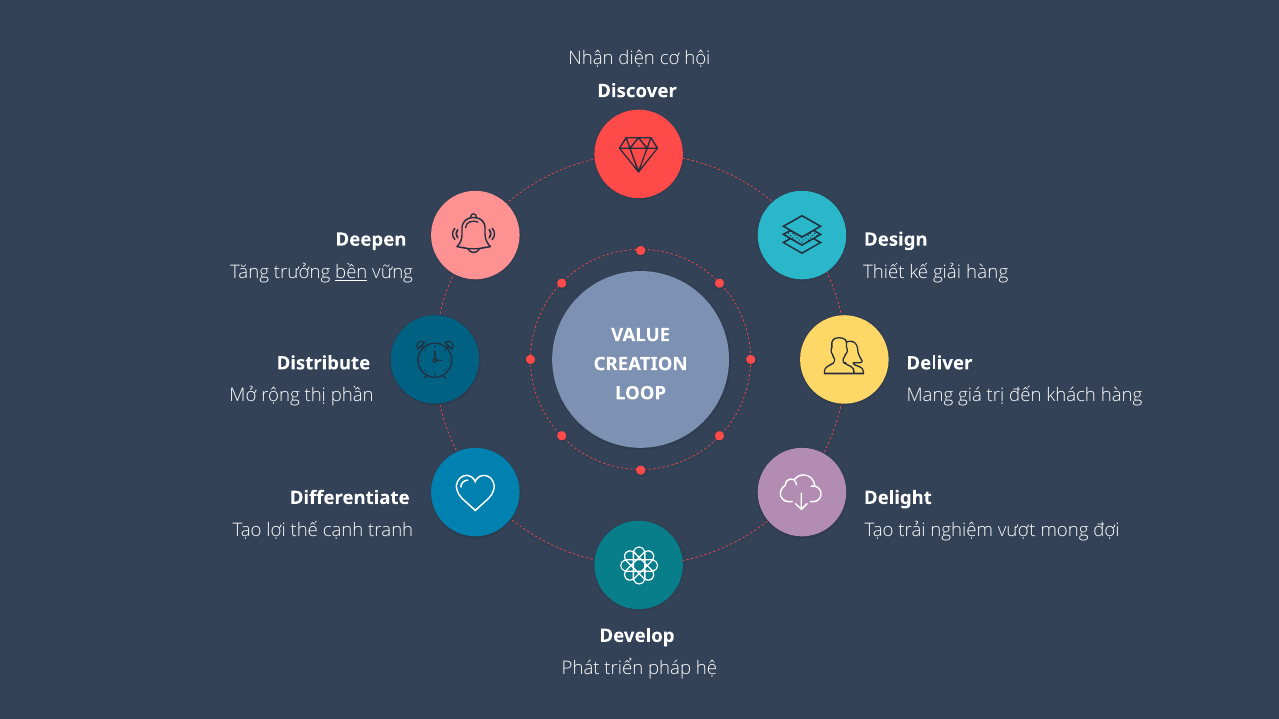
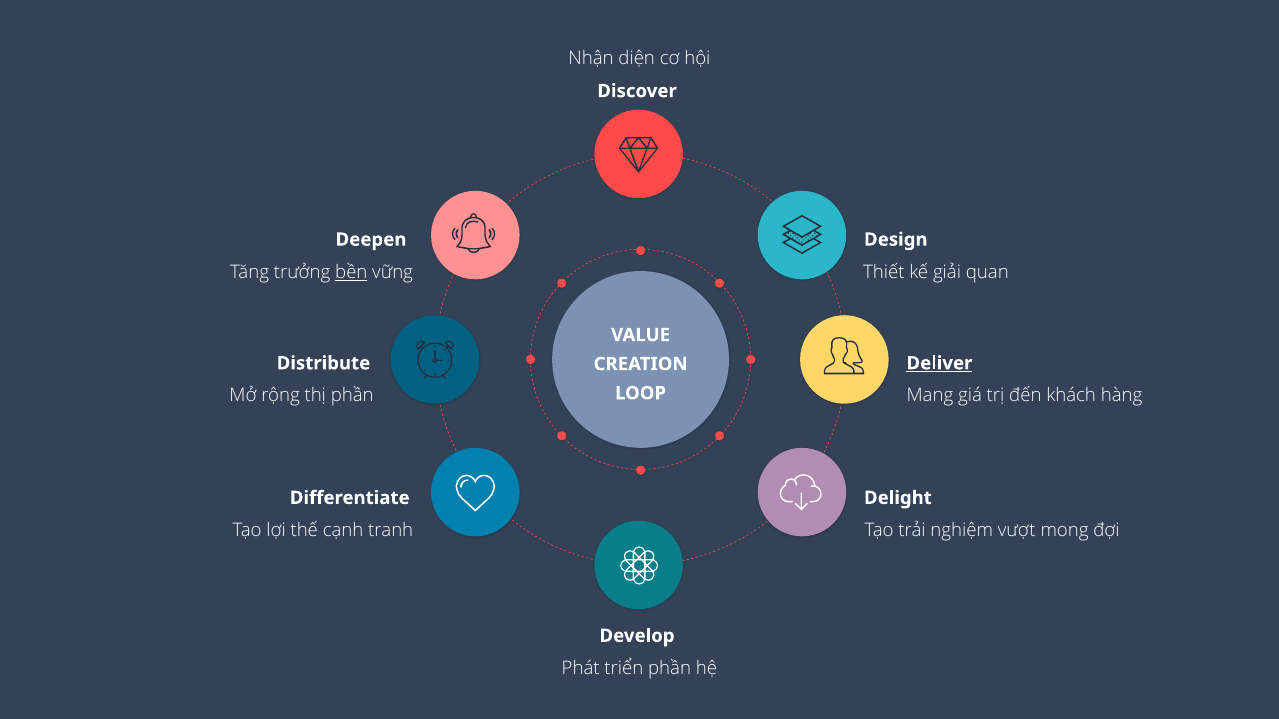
giải hàng: hàng -> quan
Deliver underline: none -> present
triển pháp: pháp -> phần
